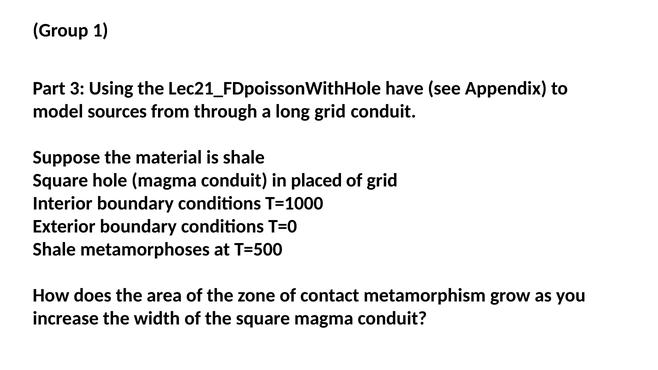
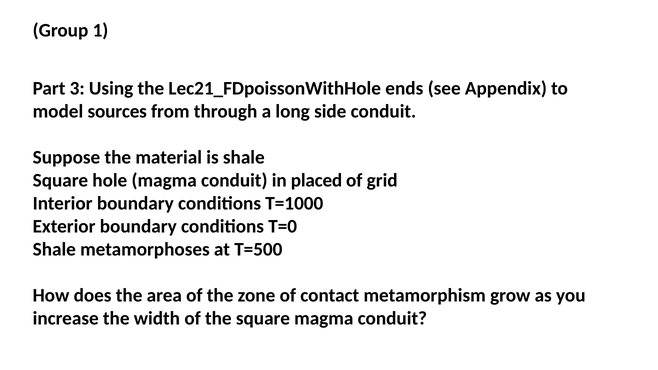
have: have -> ends
long grid: grid -> side
